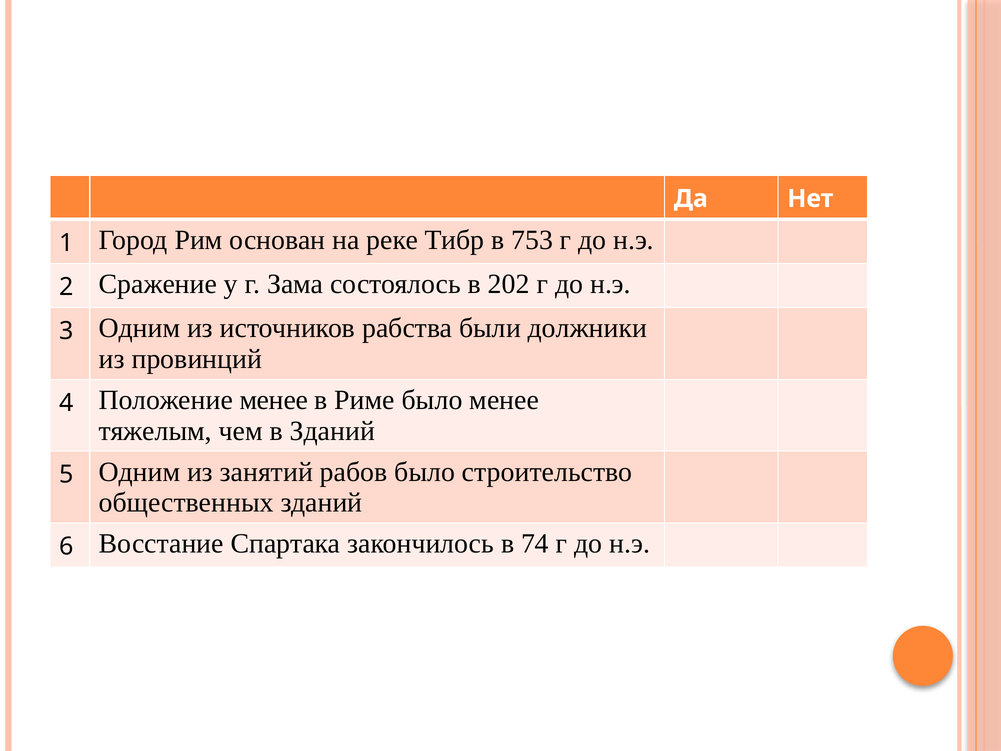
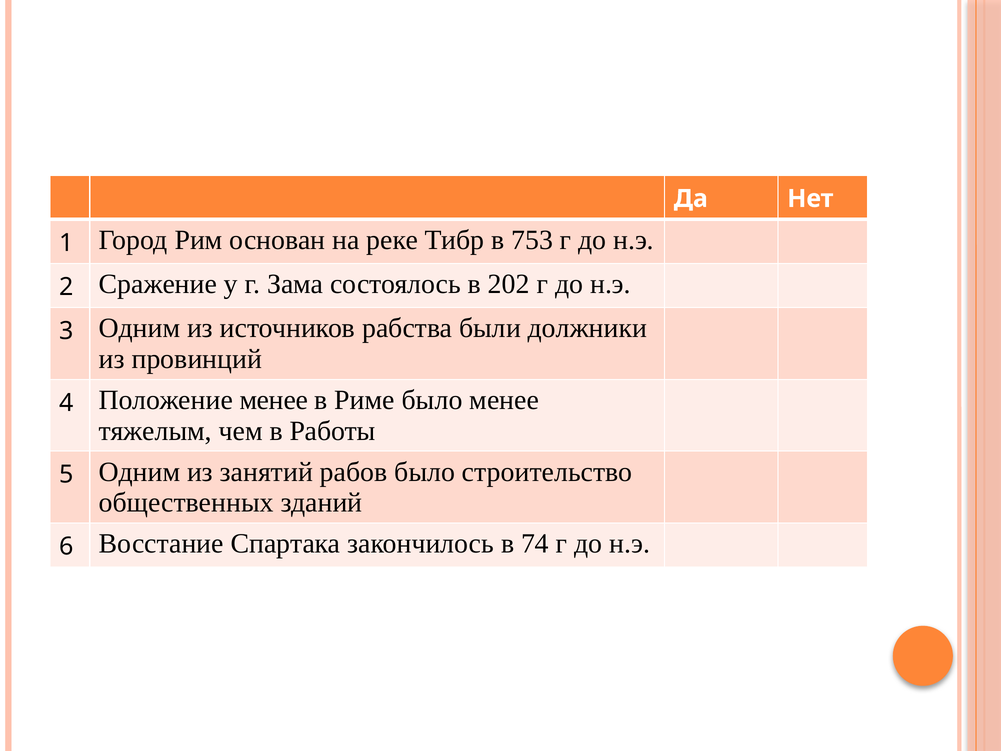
в Зданий: Зданий -> Работы
